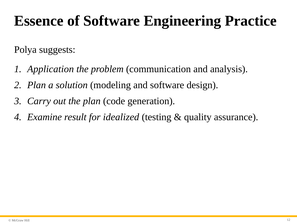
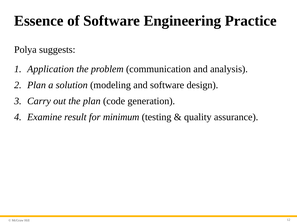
idealized: idealized -> minimum
